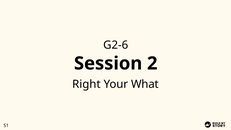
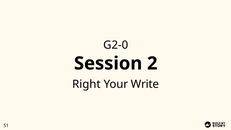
G2-6: G2-6 -> G2-0
What: What -> Write
